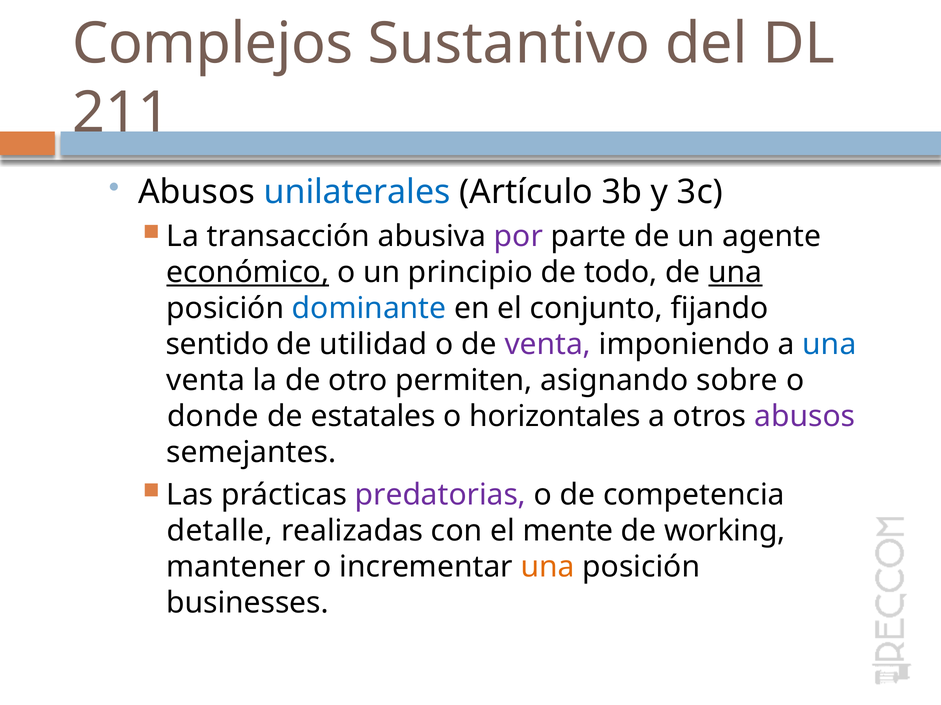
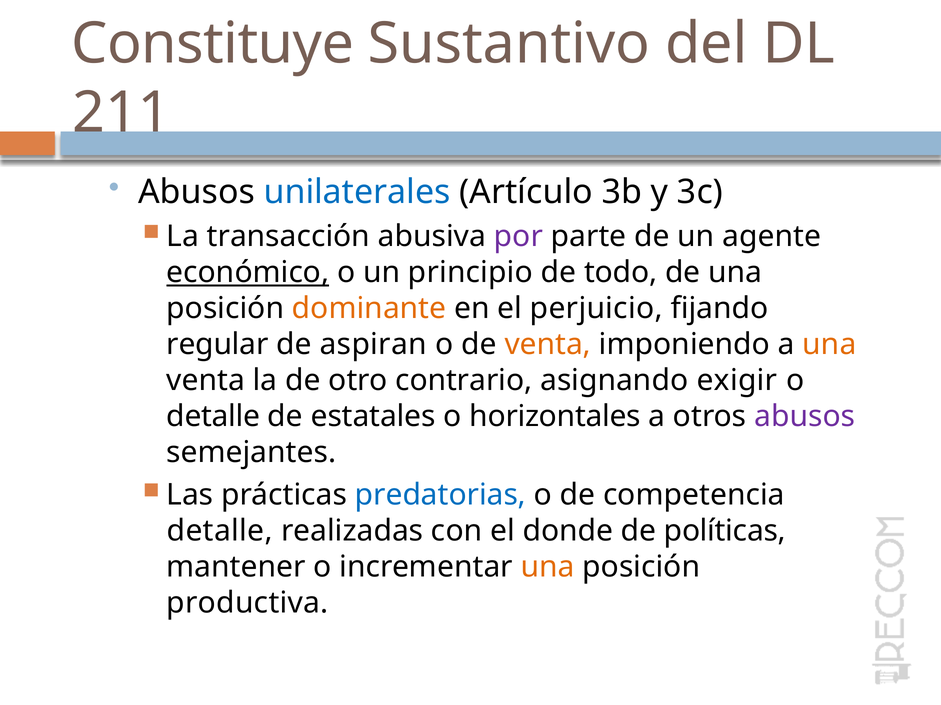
Complejos: Complejos -> Constituye
una at (735, 273) underline: present -> none
dominante colour: blue -> orange
conjunto: conjunto -> perjuicio
sentido: sentido -> regular
utilidad: utilidad -> aspiran
venta at (548, 345) colour: purple -> orange
una at (829, 345) colour: blue -> orange
permiten: permiten -> contrario
sobre: sobre -> exigir
donde at (213, 417): donde -> detalle
predatorias colour: purple -> blue
mente: mente -> donde
working: working -> políticas
businesses: businesses -> productiva
